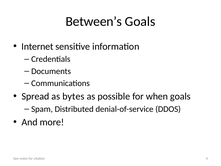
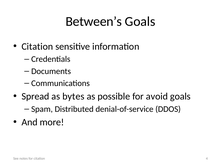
Internet at (37, 46): Internet -> Citation
when: when -> avoid
